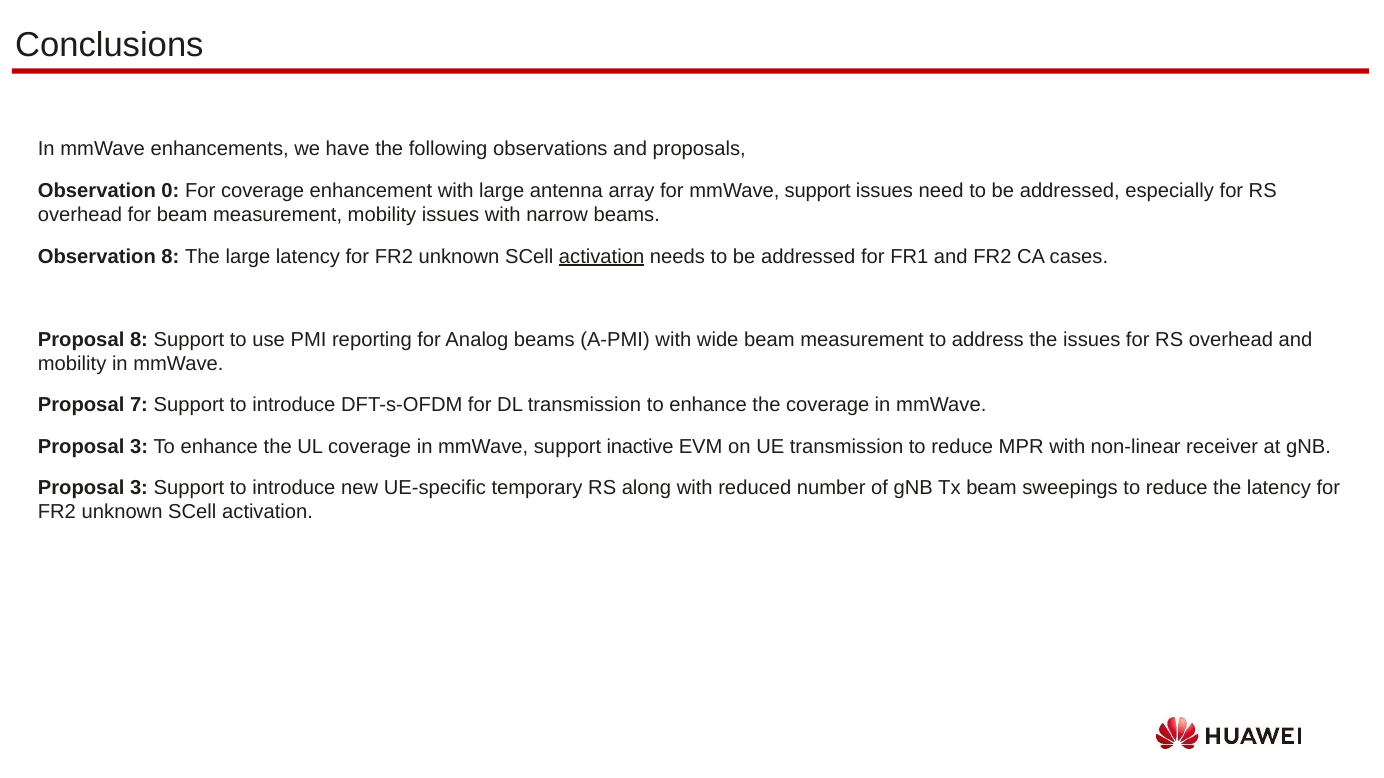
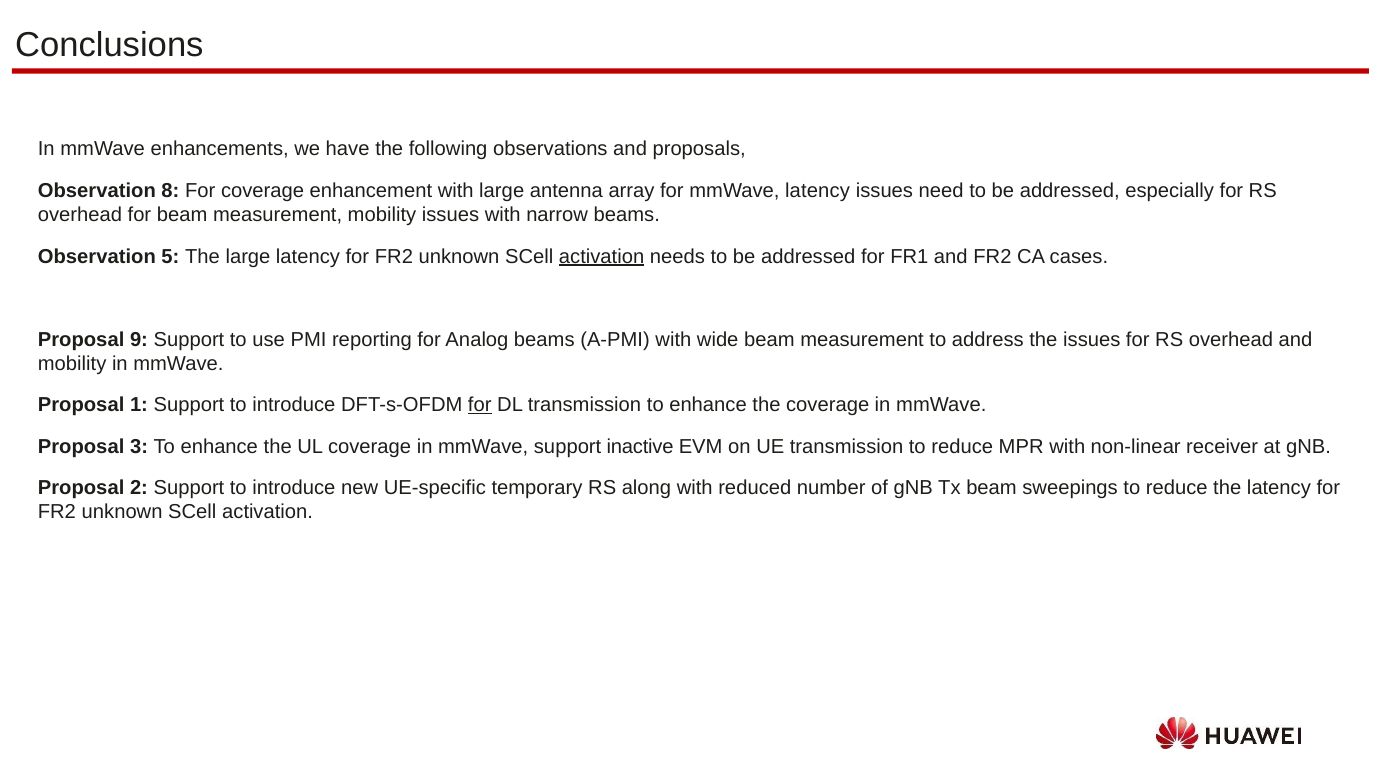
0: 0 -> 8
for mmWave support: support -> latency
Observation 8: 8 -> 5
Proposal 8: 8 -> 9
7: 7 -> 1
for at (480, 405) underline: none -> present
3 at (139, 488): 3 -> 2
